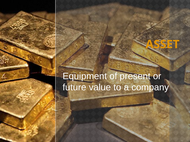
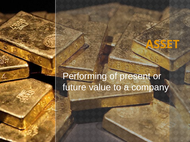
Equipment: Equipment -> Performing
